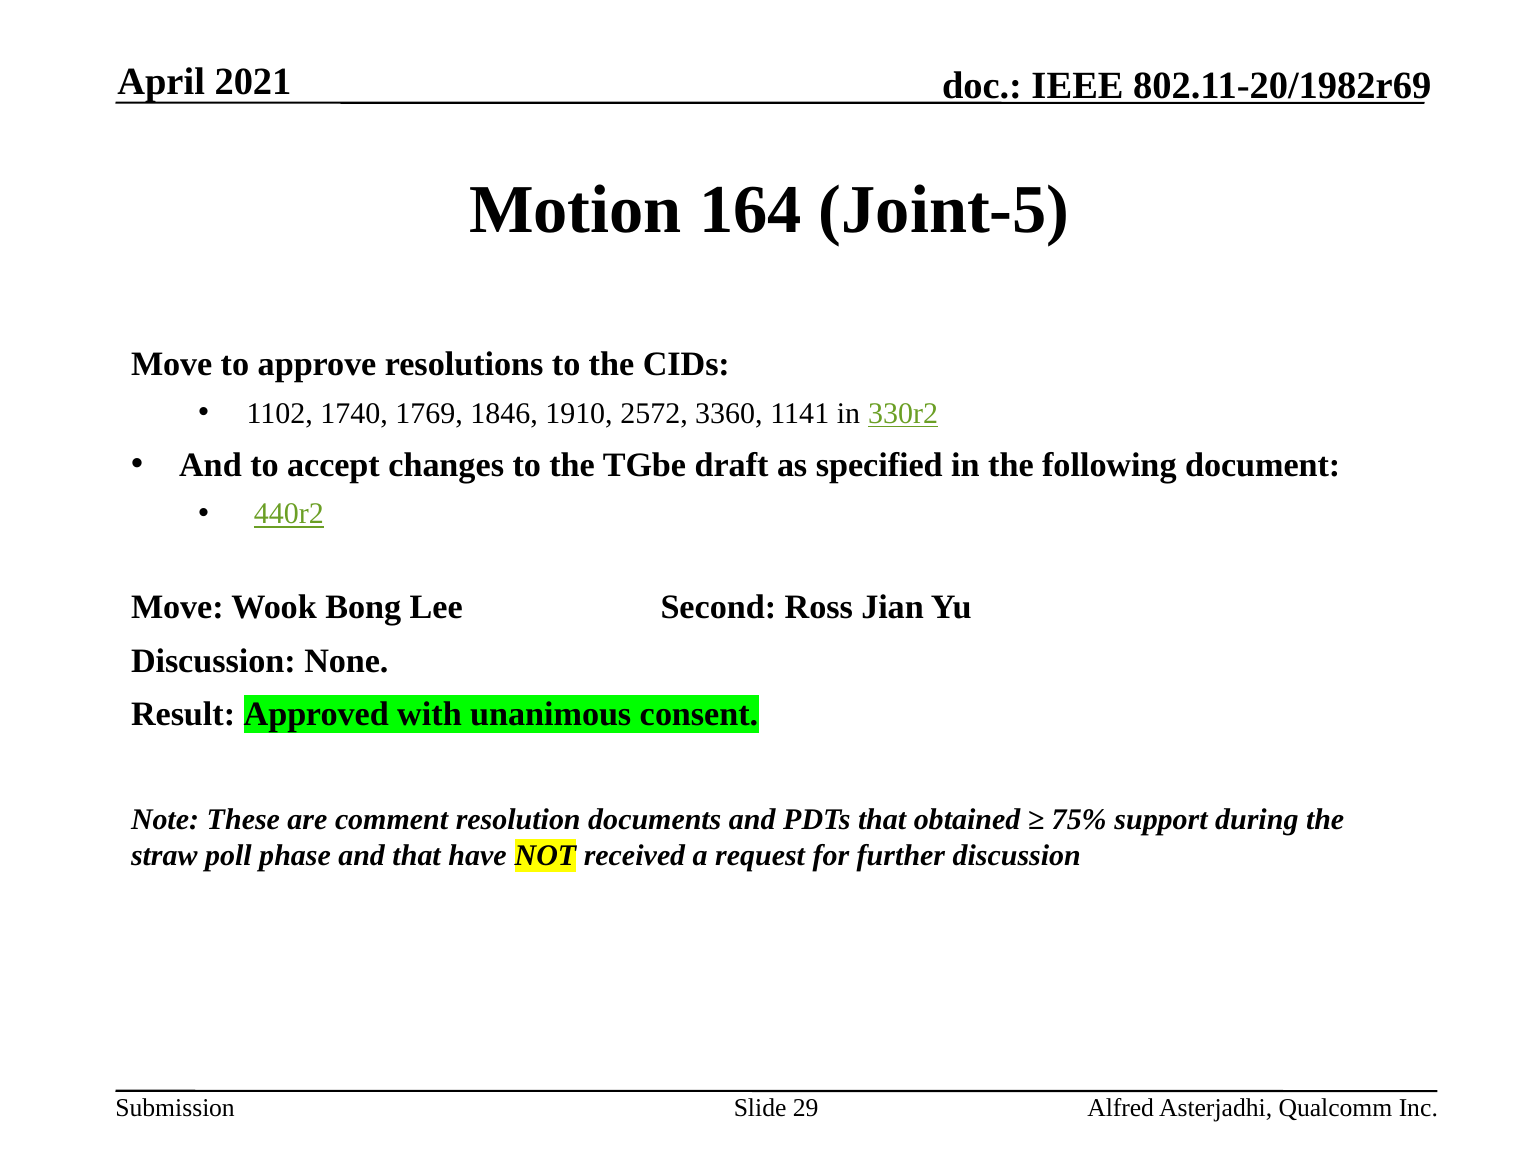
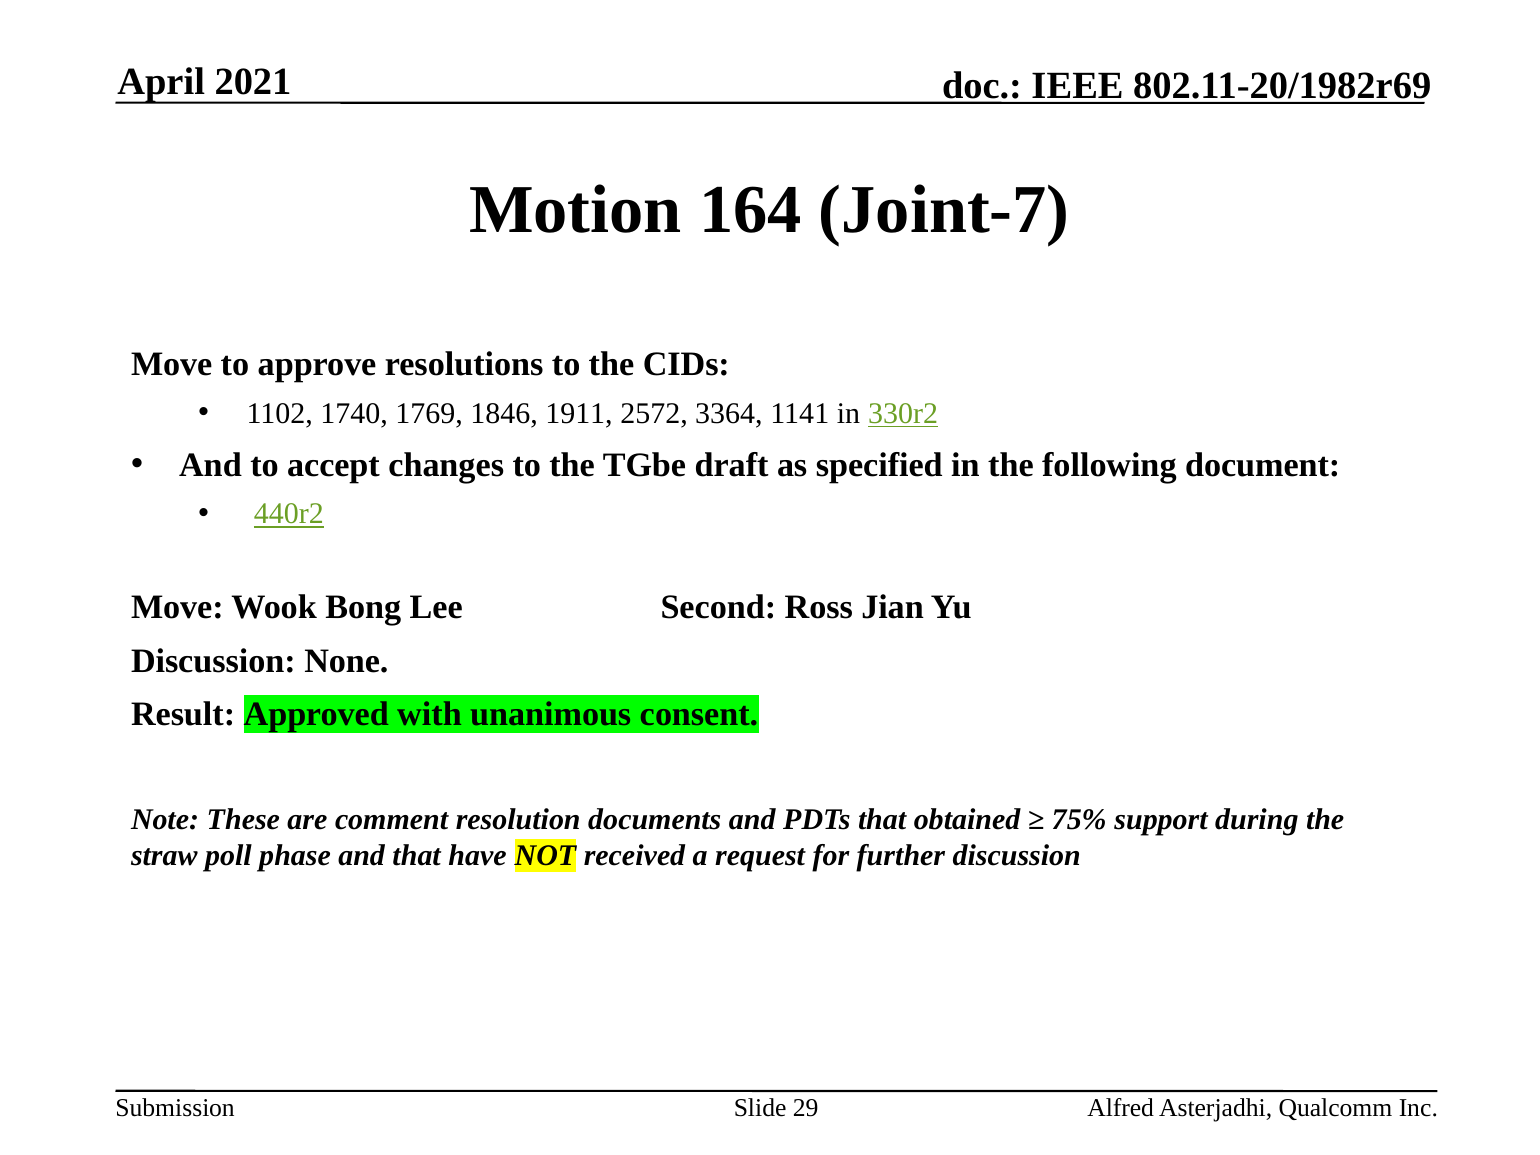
Joint-5: Joint-5 -> Joint-7
1910: 1910 -> 1911
3360: 3360 -> 3364
